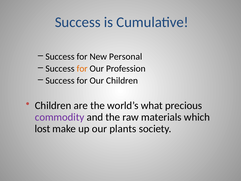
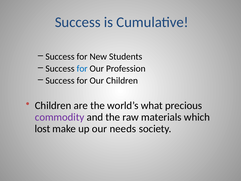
Personal: Personal -> Students
for at (82, 68) colour: orange -> blue
plants: plants -> needs
